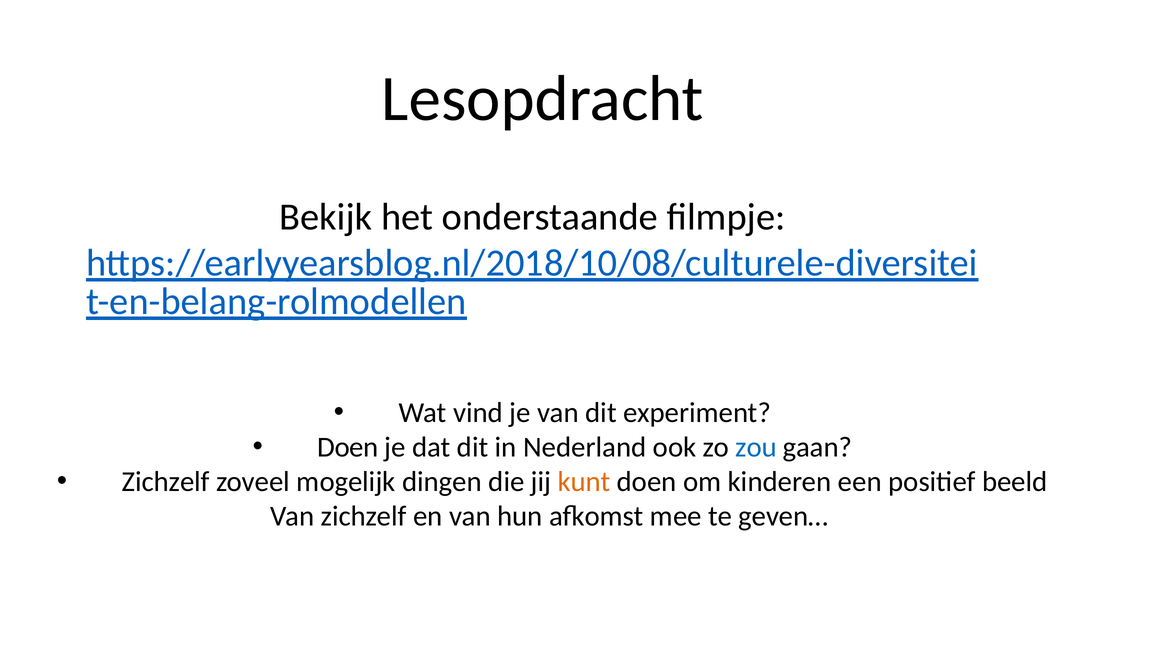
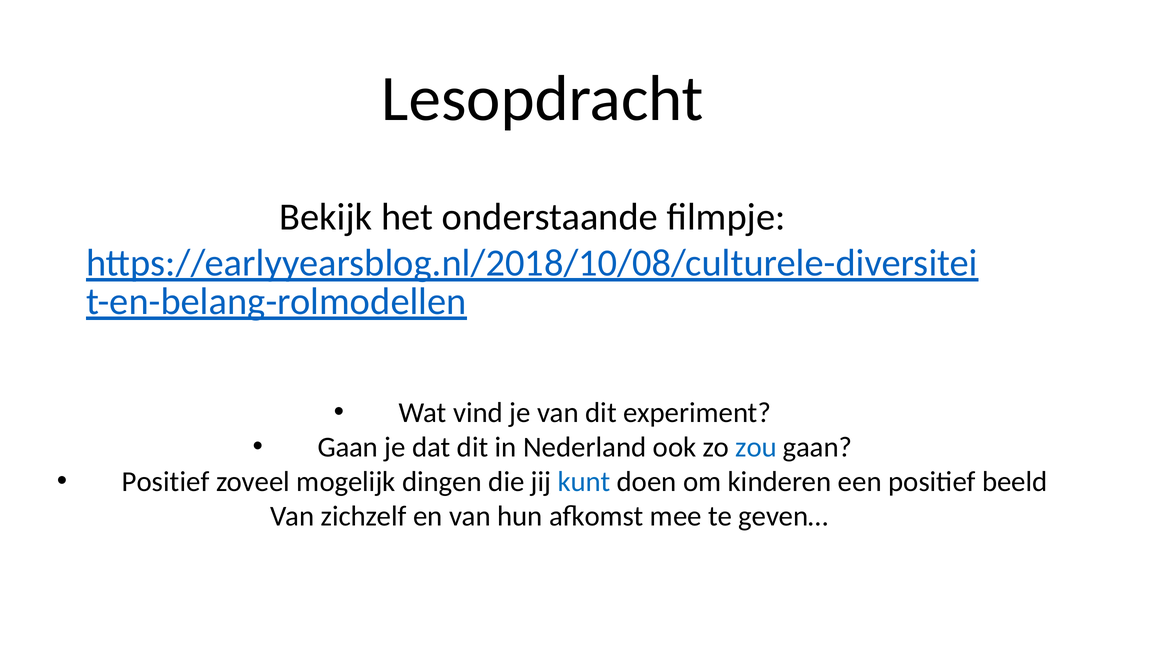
Doen at (348, 447): Doen -> Gaan
Zichzelf at (166, 482): Zichzelf -> Positief
kunt colour: orange -> blue
